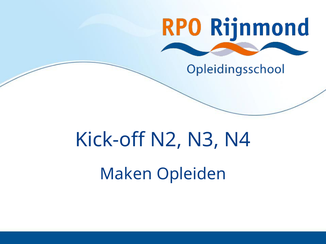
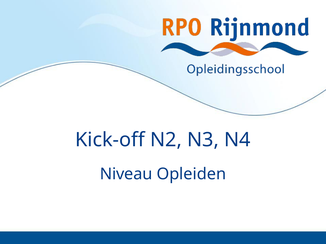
Maken: Maken -> Niveau
